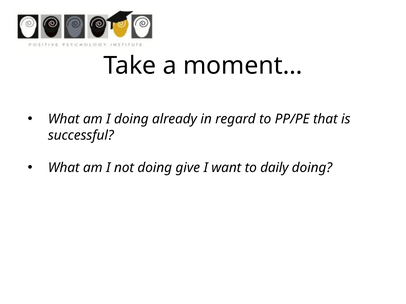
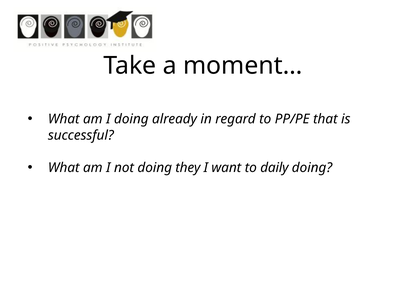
give: give -> they
